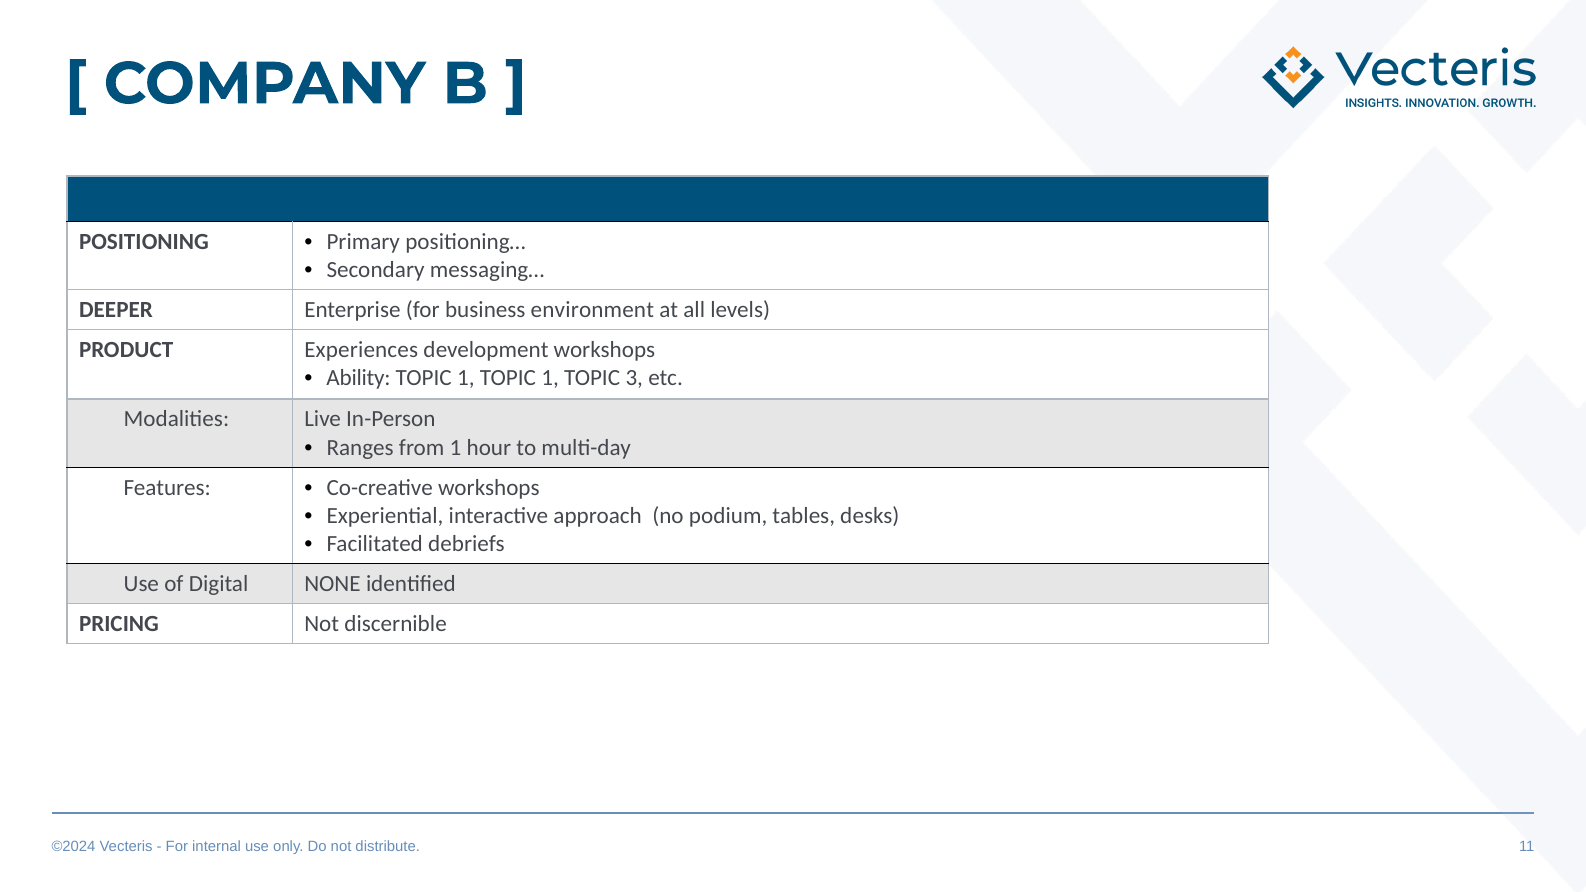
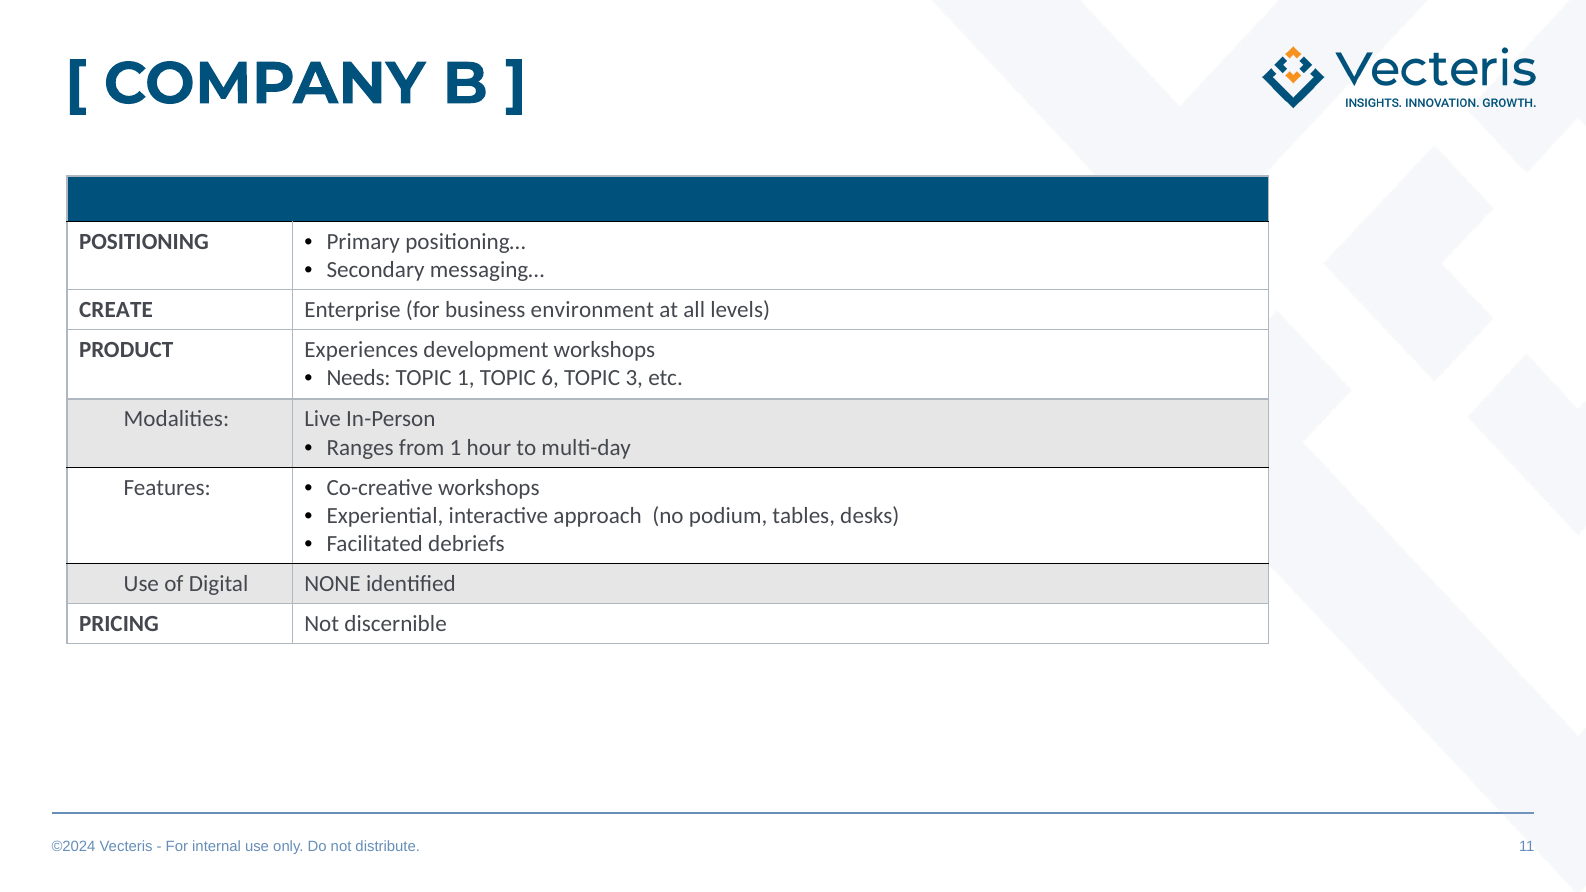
DEEPER: DEEPER -> CREATE
Ability: Ability -> Needs
1 TOPIC 1: 1 -> 6
